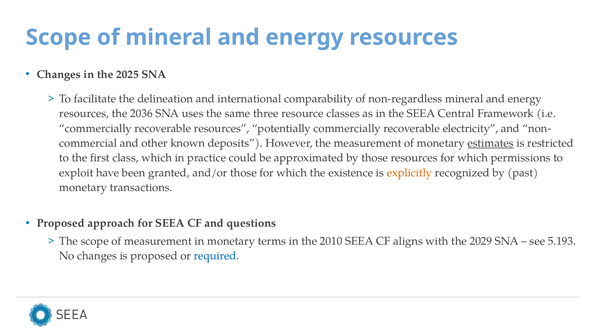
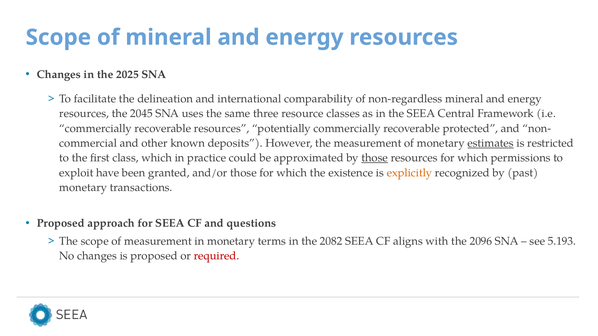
2036: 2036 -> 2045
electricity: electricity -> protected
those at (375, 158) underline: none -> present
2010: 2010 -> 2082
2029: 2029 -> 2096
required colour: blue -> red
